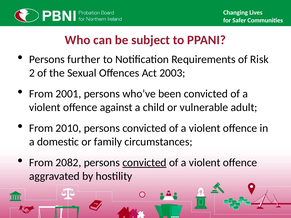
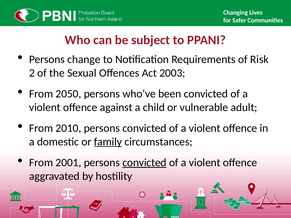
further: further -> change
2001: 2001 -> 2050
family underline: none -> present
2082: 2082 -> 2001
